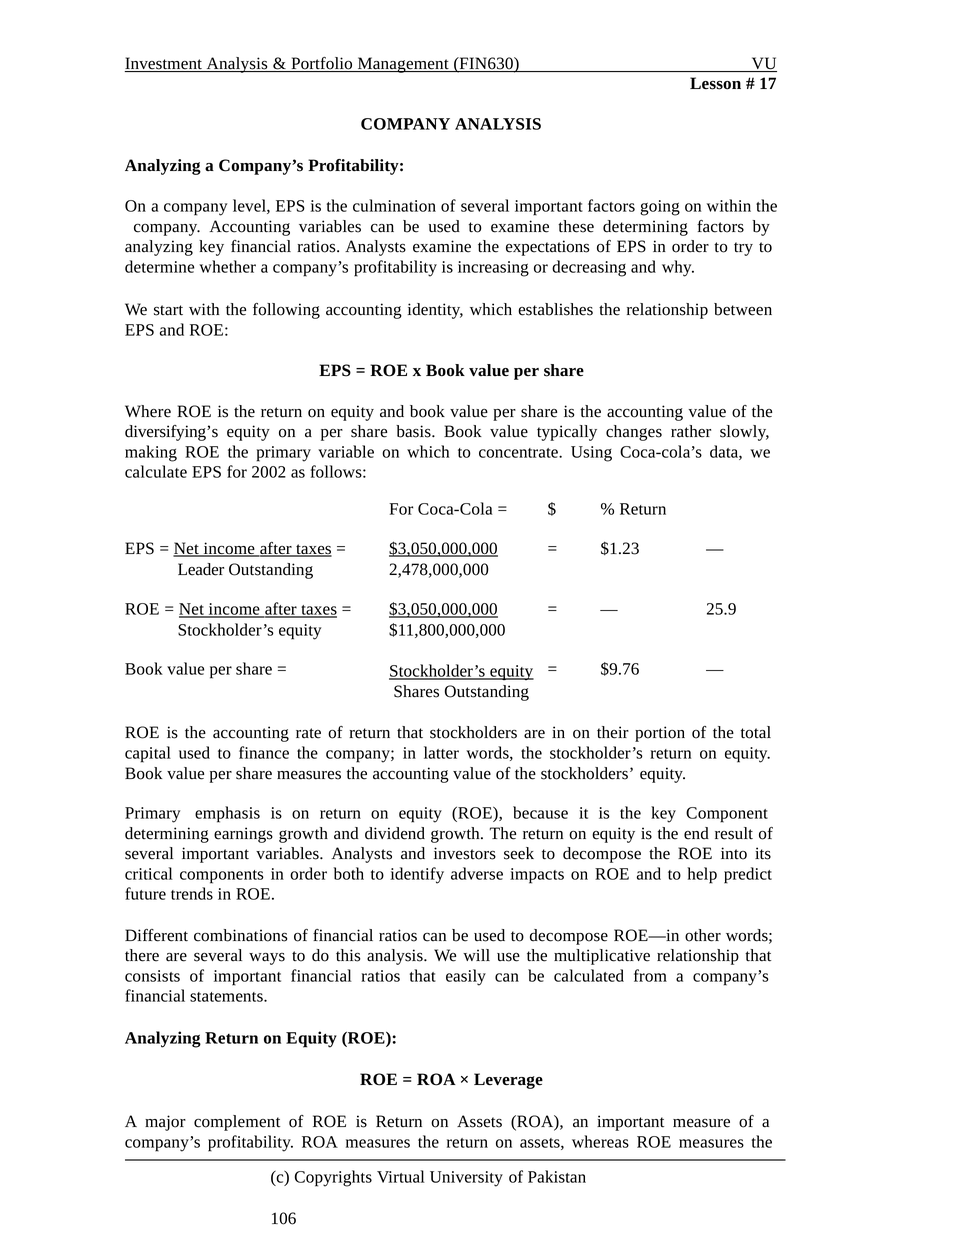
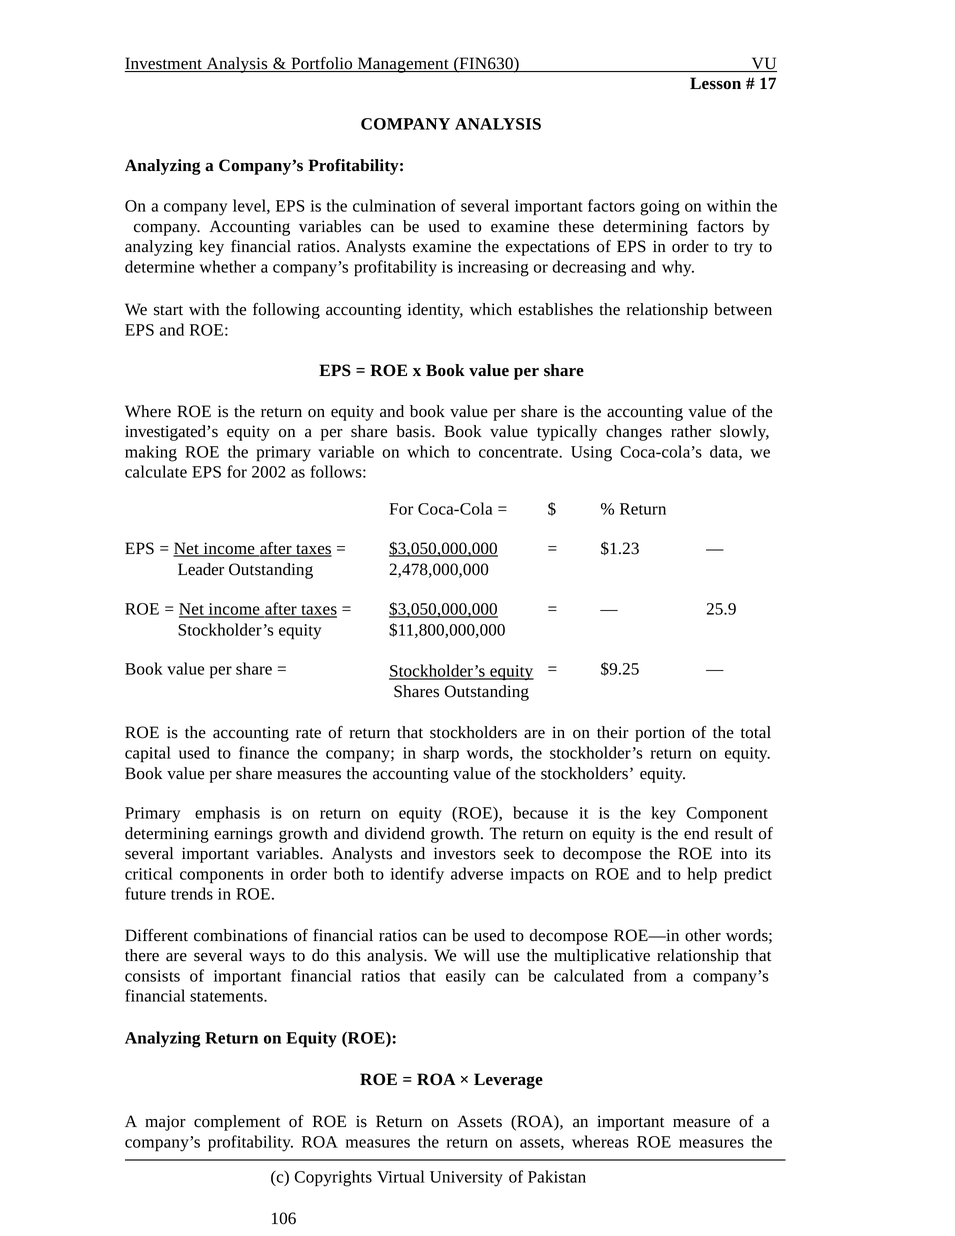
diversifying’s: diversifying’s -> investigated’s
$9.76: $9.76 -> $9.25
latter: latter -> sharp
